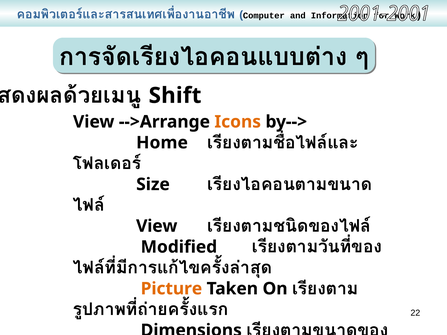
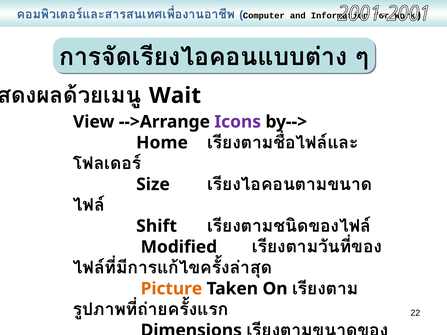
Shift: Shift -> Wait
Icons colour: orange -> purple
View at (157, 226): View -> Shift
